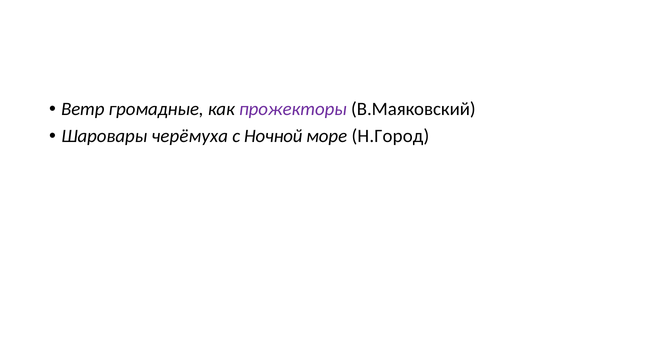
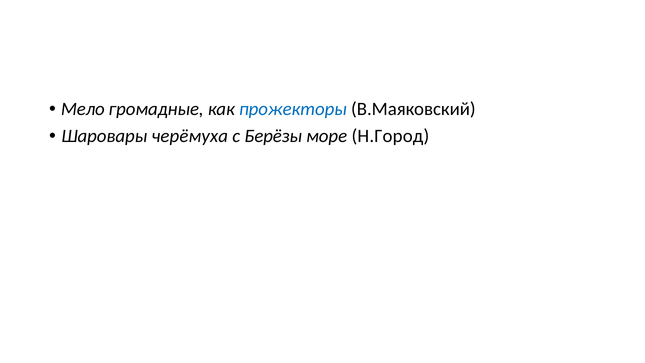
Ветр: Ветр -> Мело
прожекторы colour: purple -> blue
Ночной: Ночной -> Берёзы
